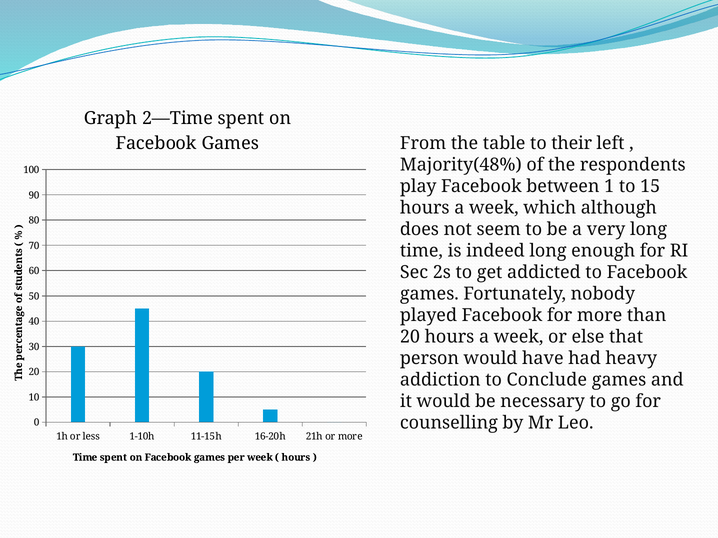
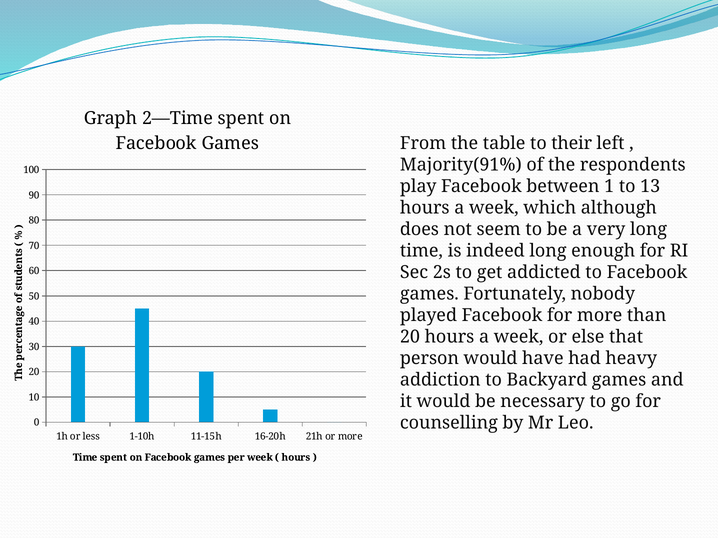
Majority(48%: Majority(48% -> Majority(91%
15: 15 -> 13
Conclude: Conclude -> Backyard
